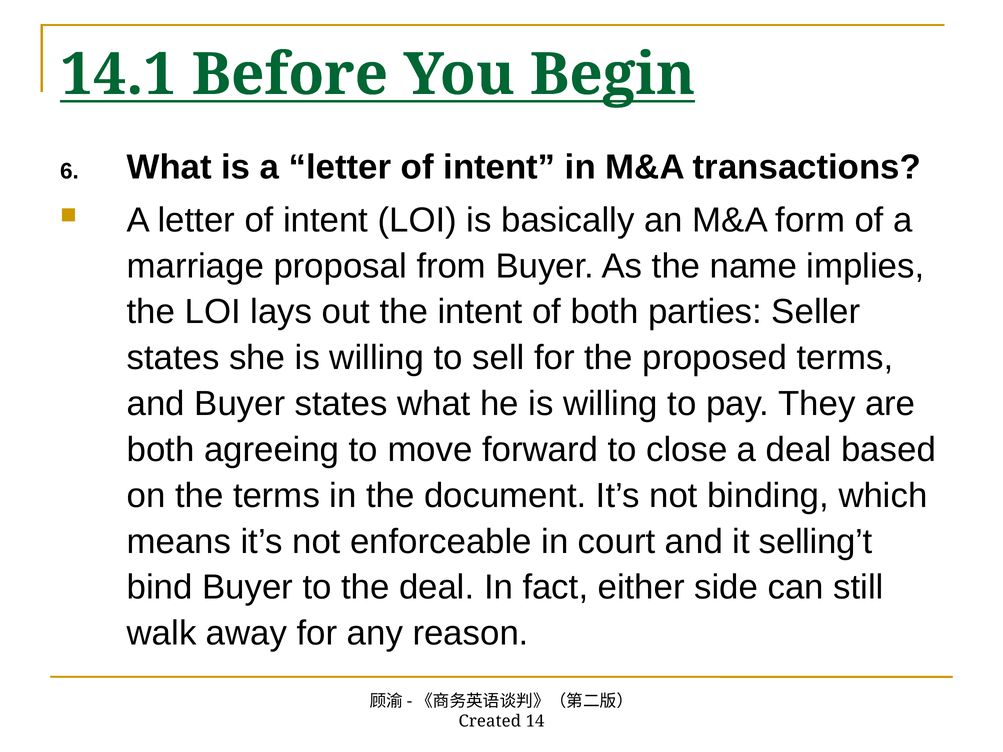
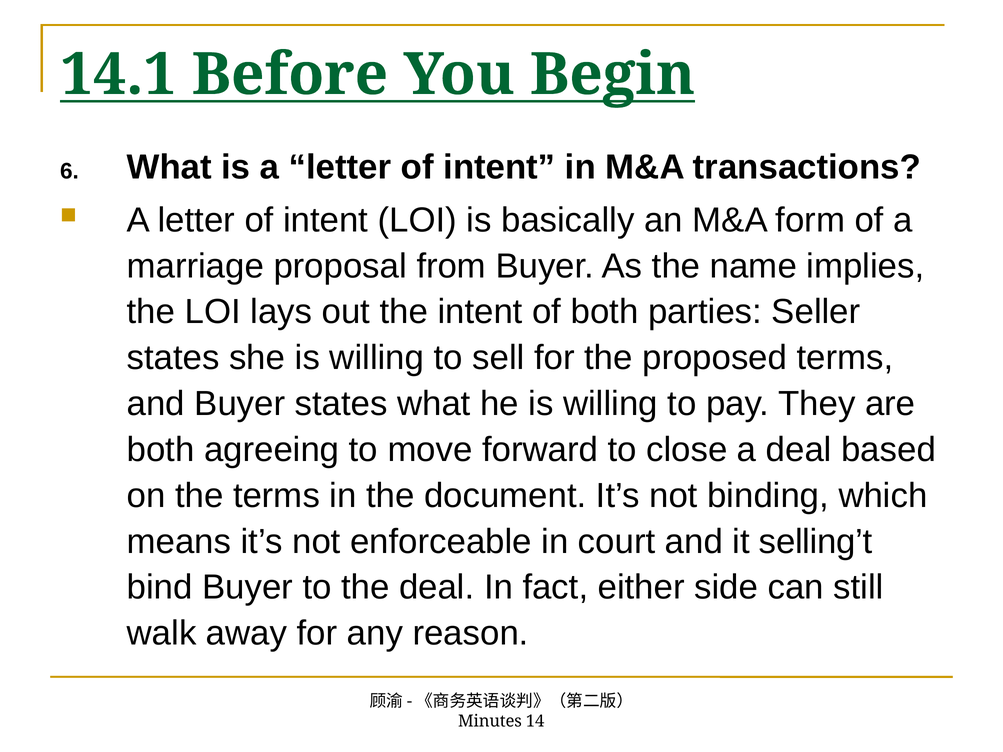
Created: Created -> Minutes
